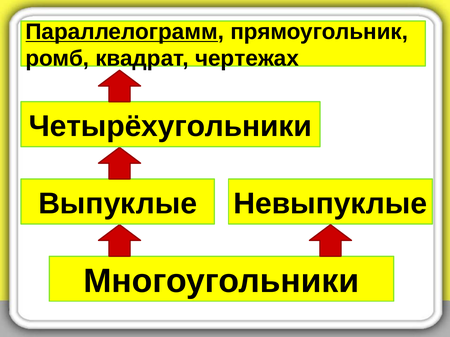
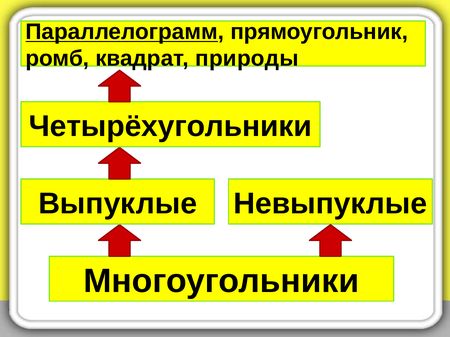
чертежах: чертежах -> природы
